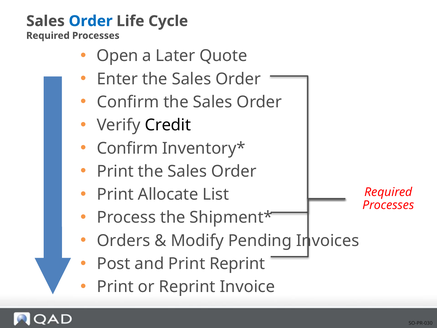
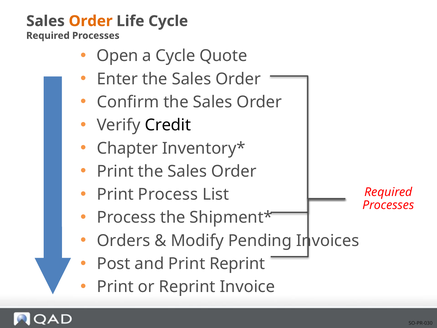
Order at (91, 21) colour: blue -> orange
a Later: Later -> Cycle
Confirm at (127, 148): Confirm -> Chapter
Print Allocate: Allocate -> Process
